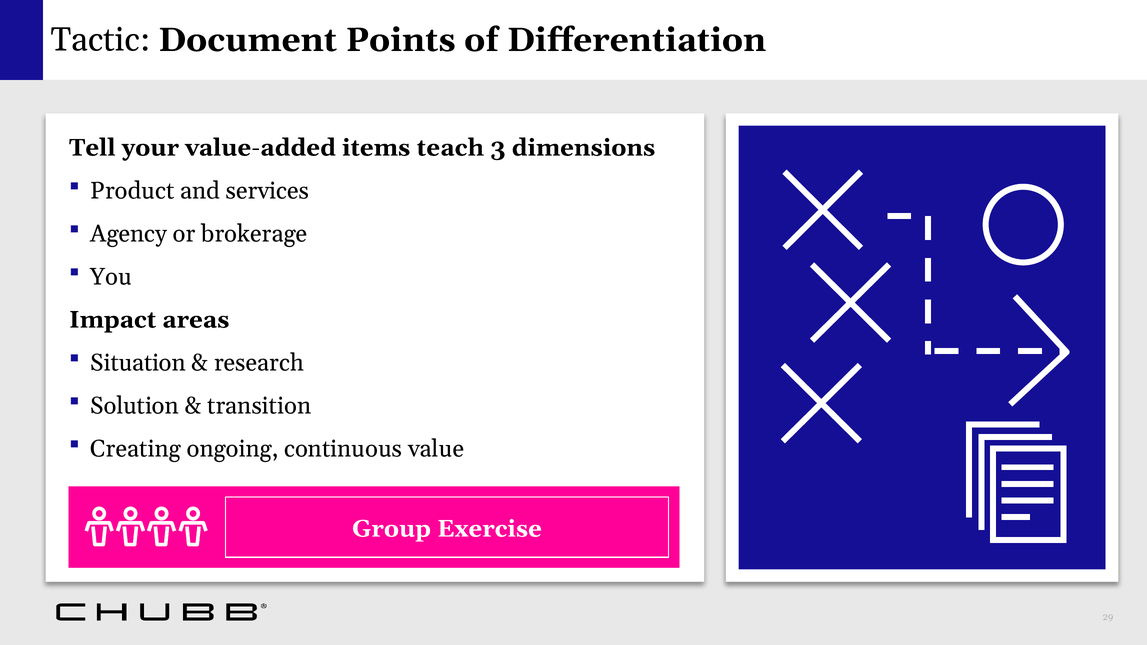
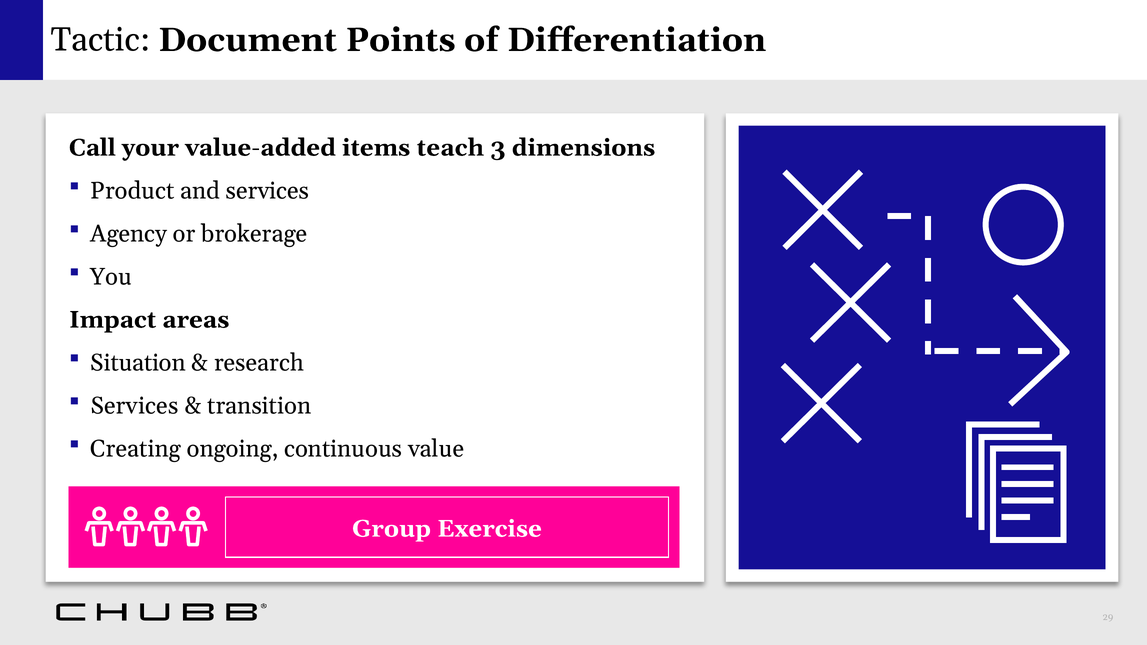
Tell: Tell -> Call
Solution at (135, 406): Solution -> Services
